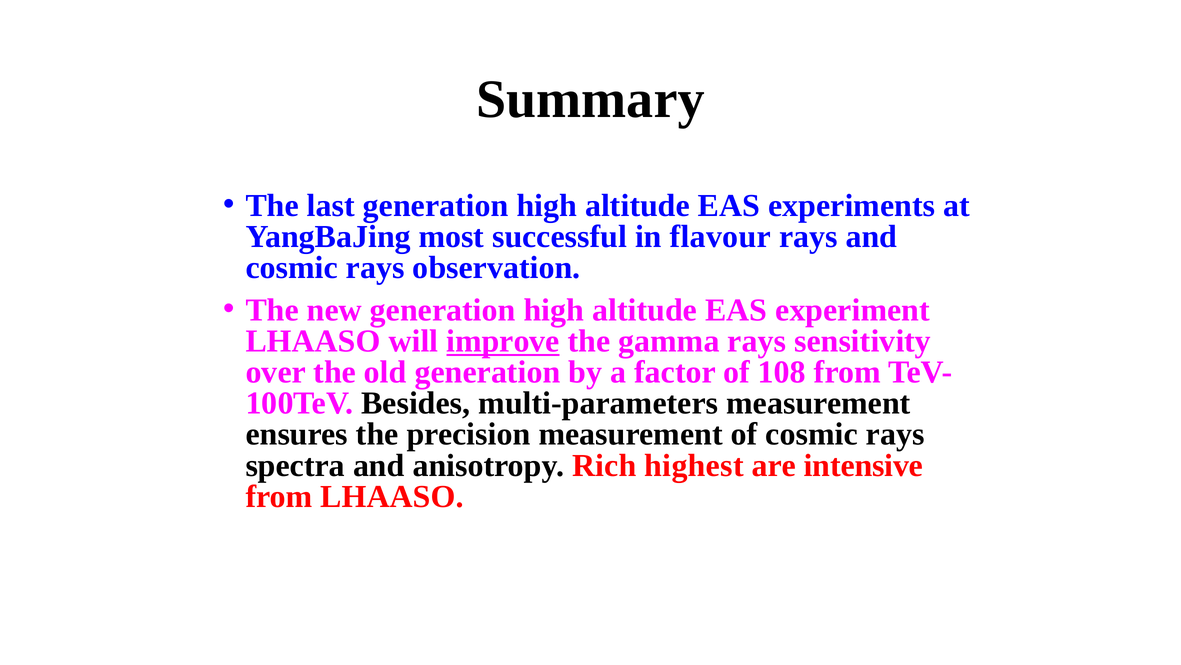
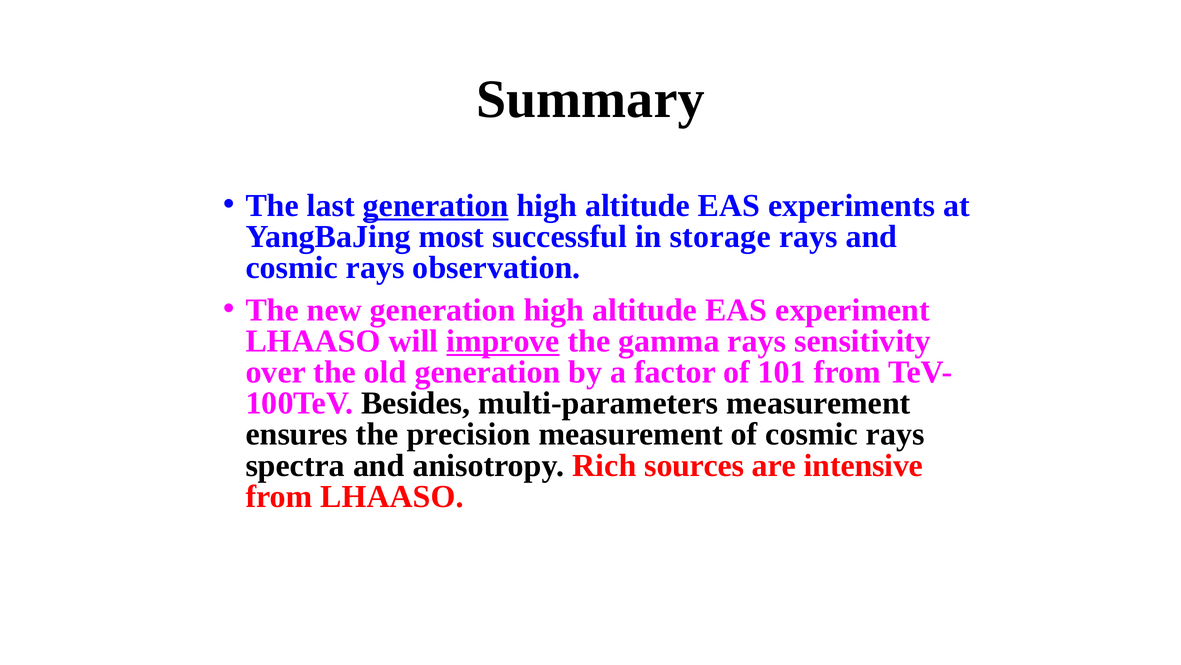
generation at (436, 205) underline: none -> present
flavour: flavour -> storage
108: 108 -> 101
highest: highest -> sources
